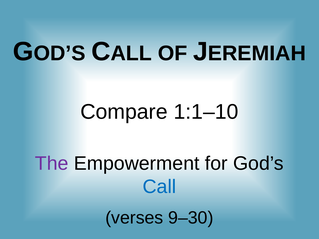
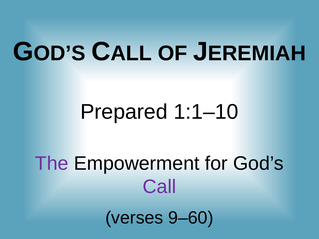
Compare: Compare -> Prepared
Call colour: blue -> purple
9–30: 9–30 -> 9–60
